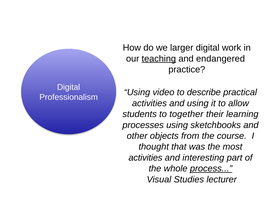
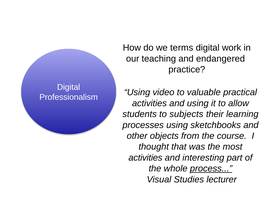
larger: larger -> terms
teaching underline: present -> none
describe: describe -> valuable
together: together -> subjects
